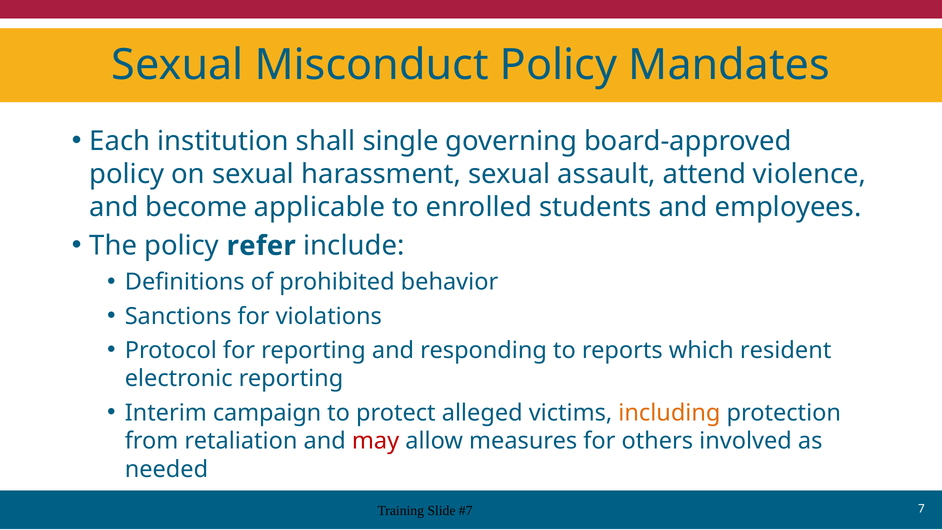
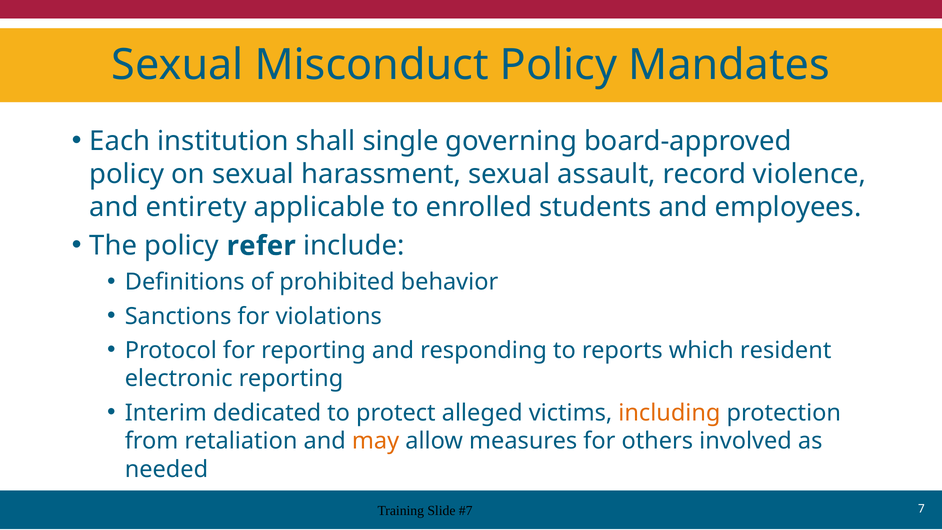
attend: attend -> record
become: become -> entirety
campaign: campaign -> dedicated
may colour: red -> orange
